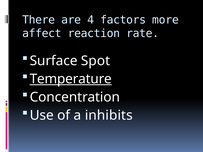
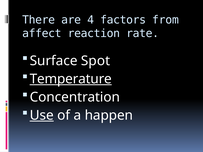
more: more -> from
Use underline: none -> present
inhibits: inhibits -> happen
